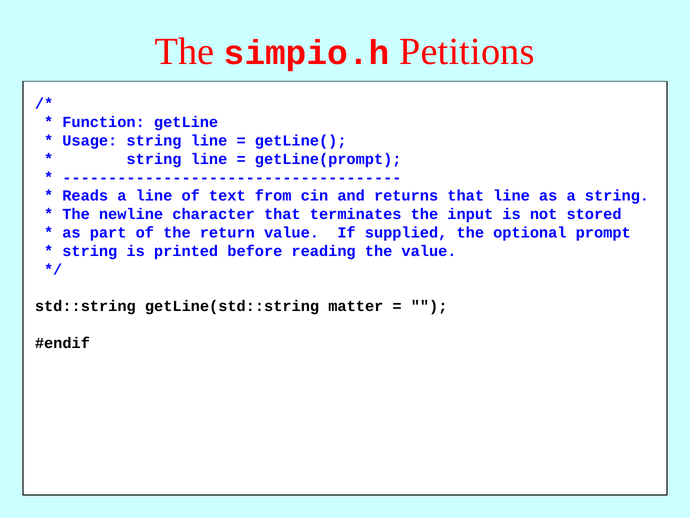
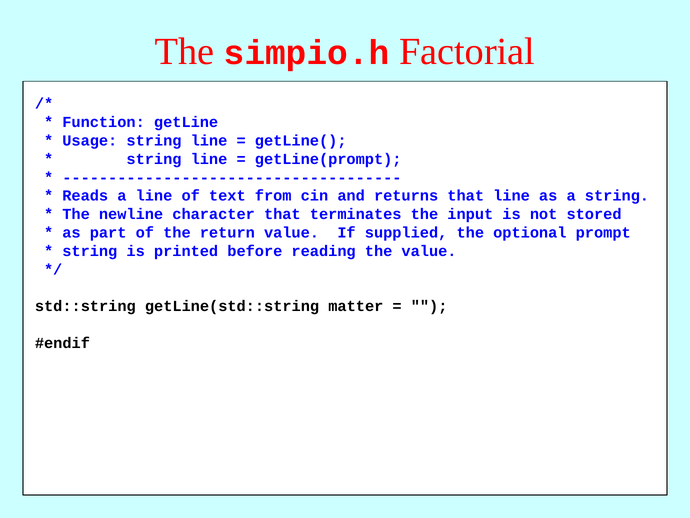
Petitions: Petitions -> Factorial
